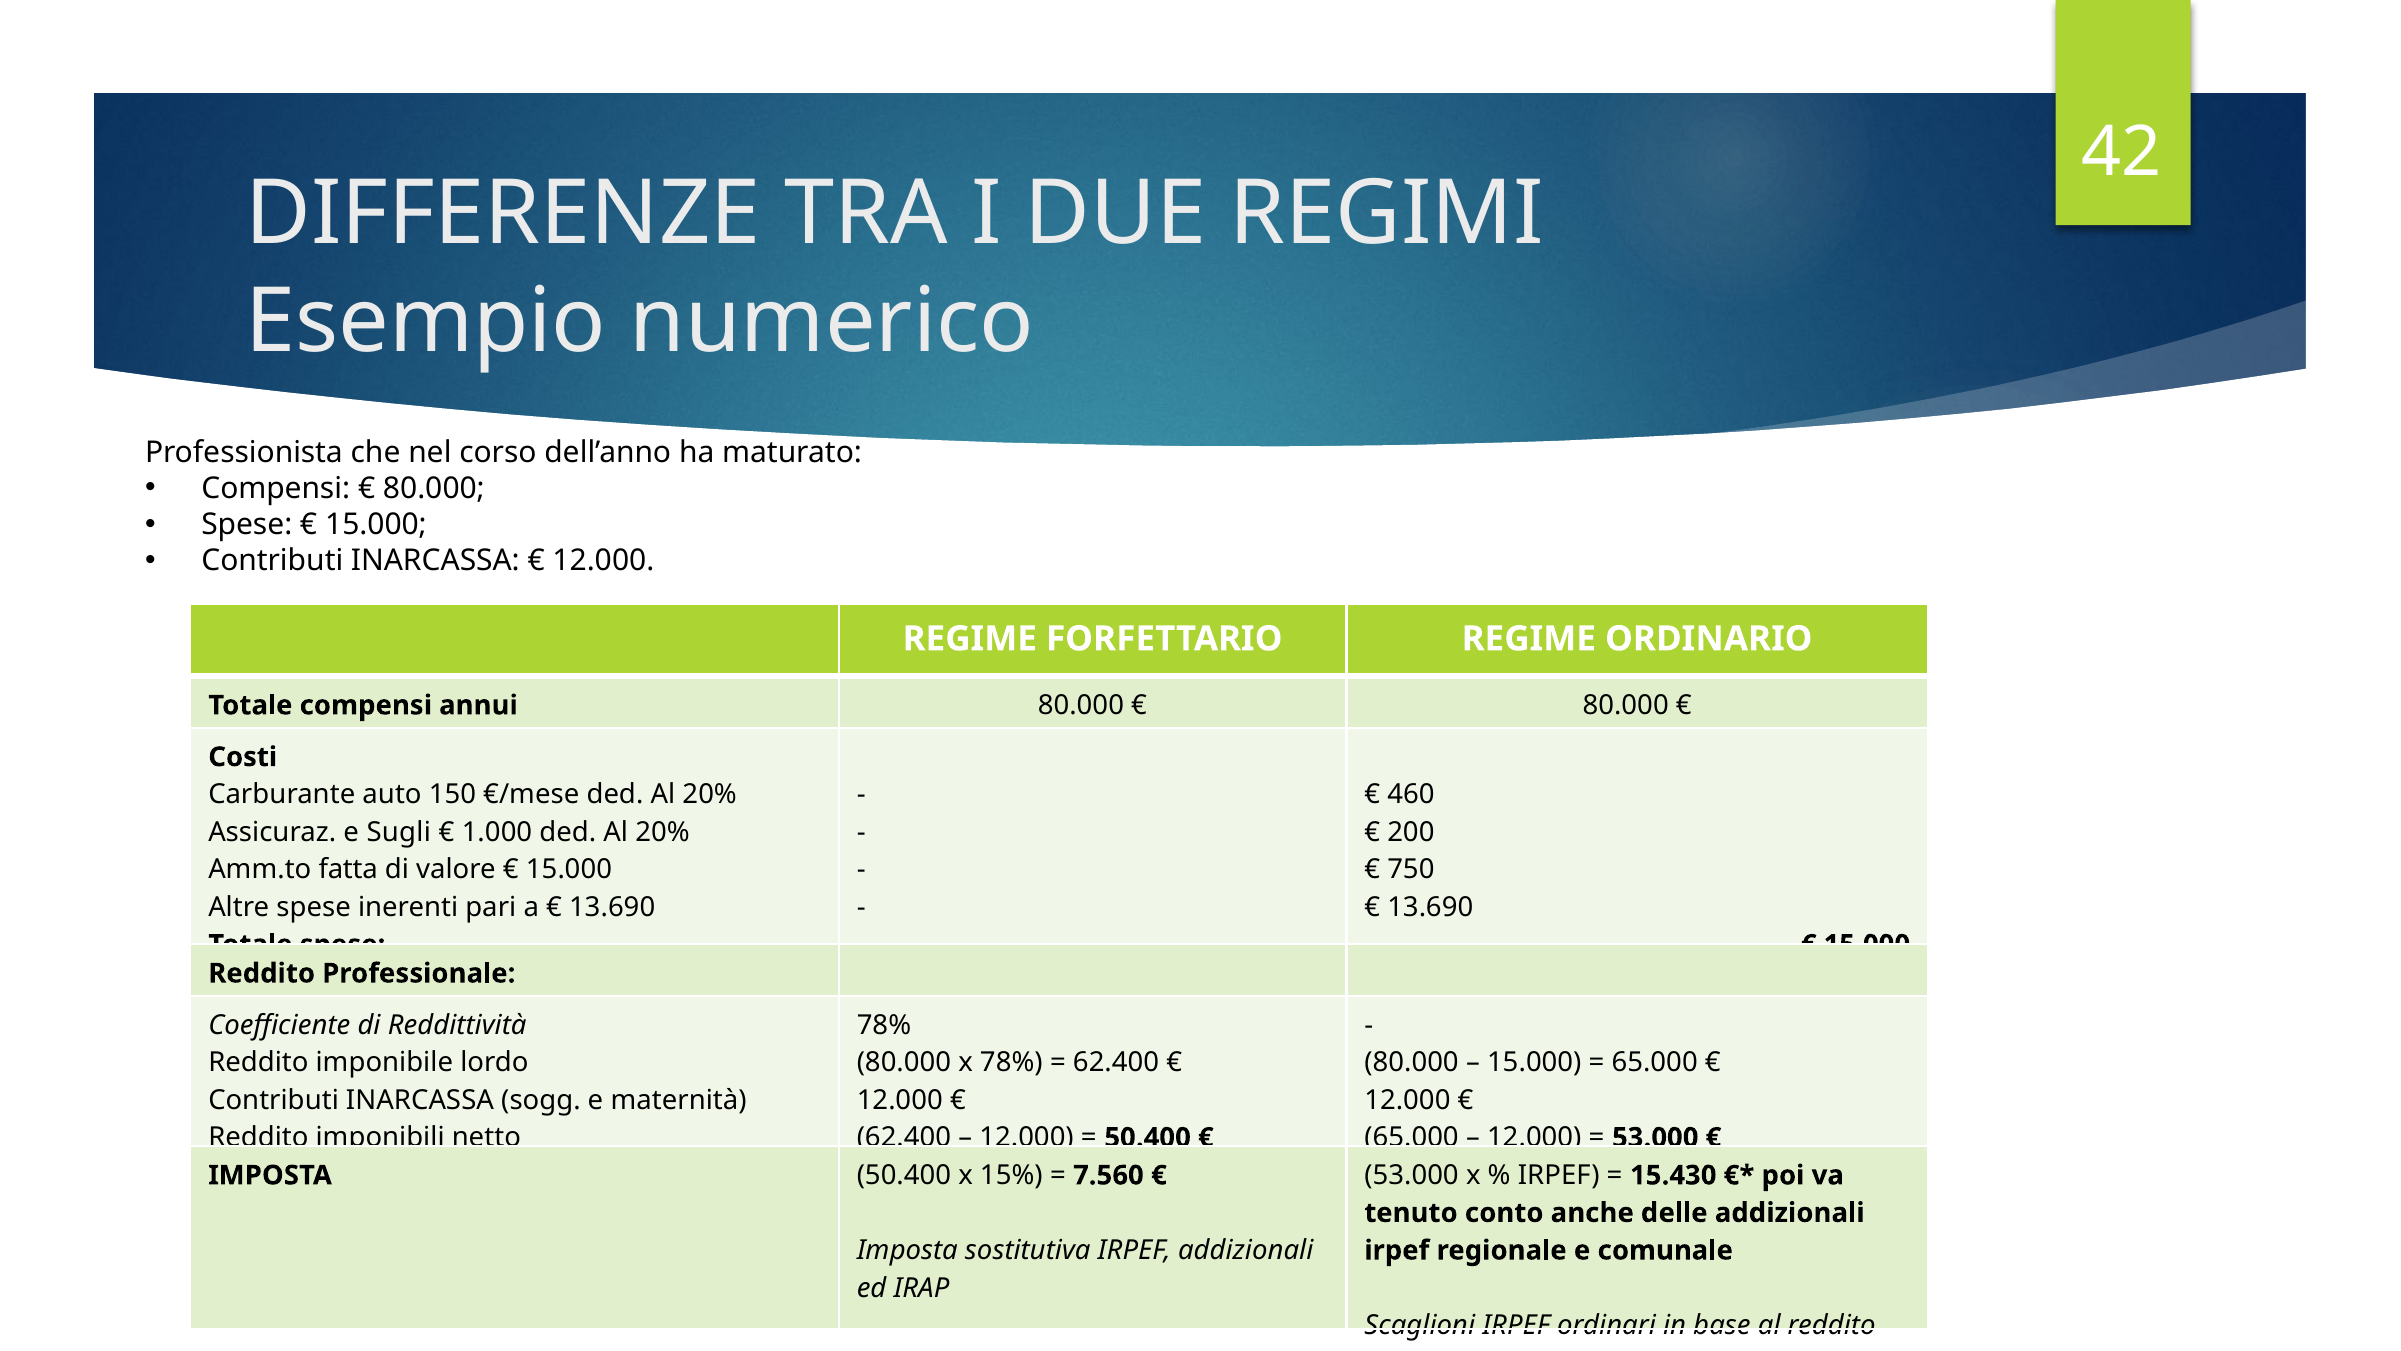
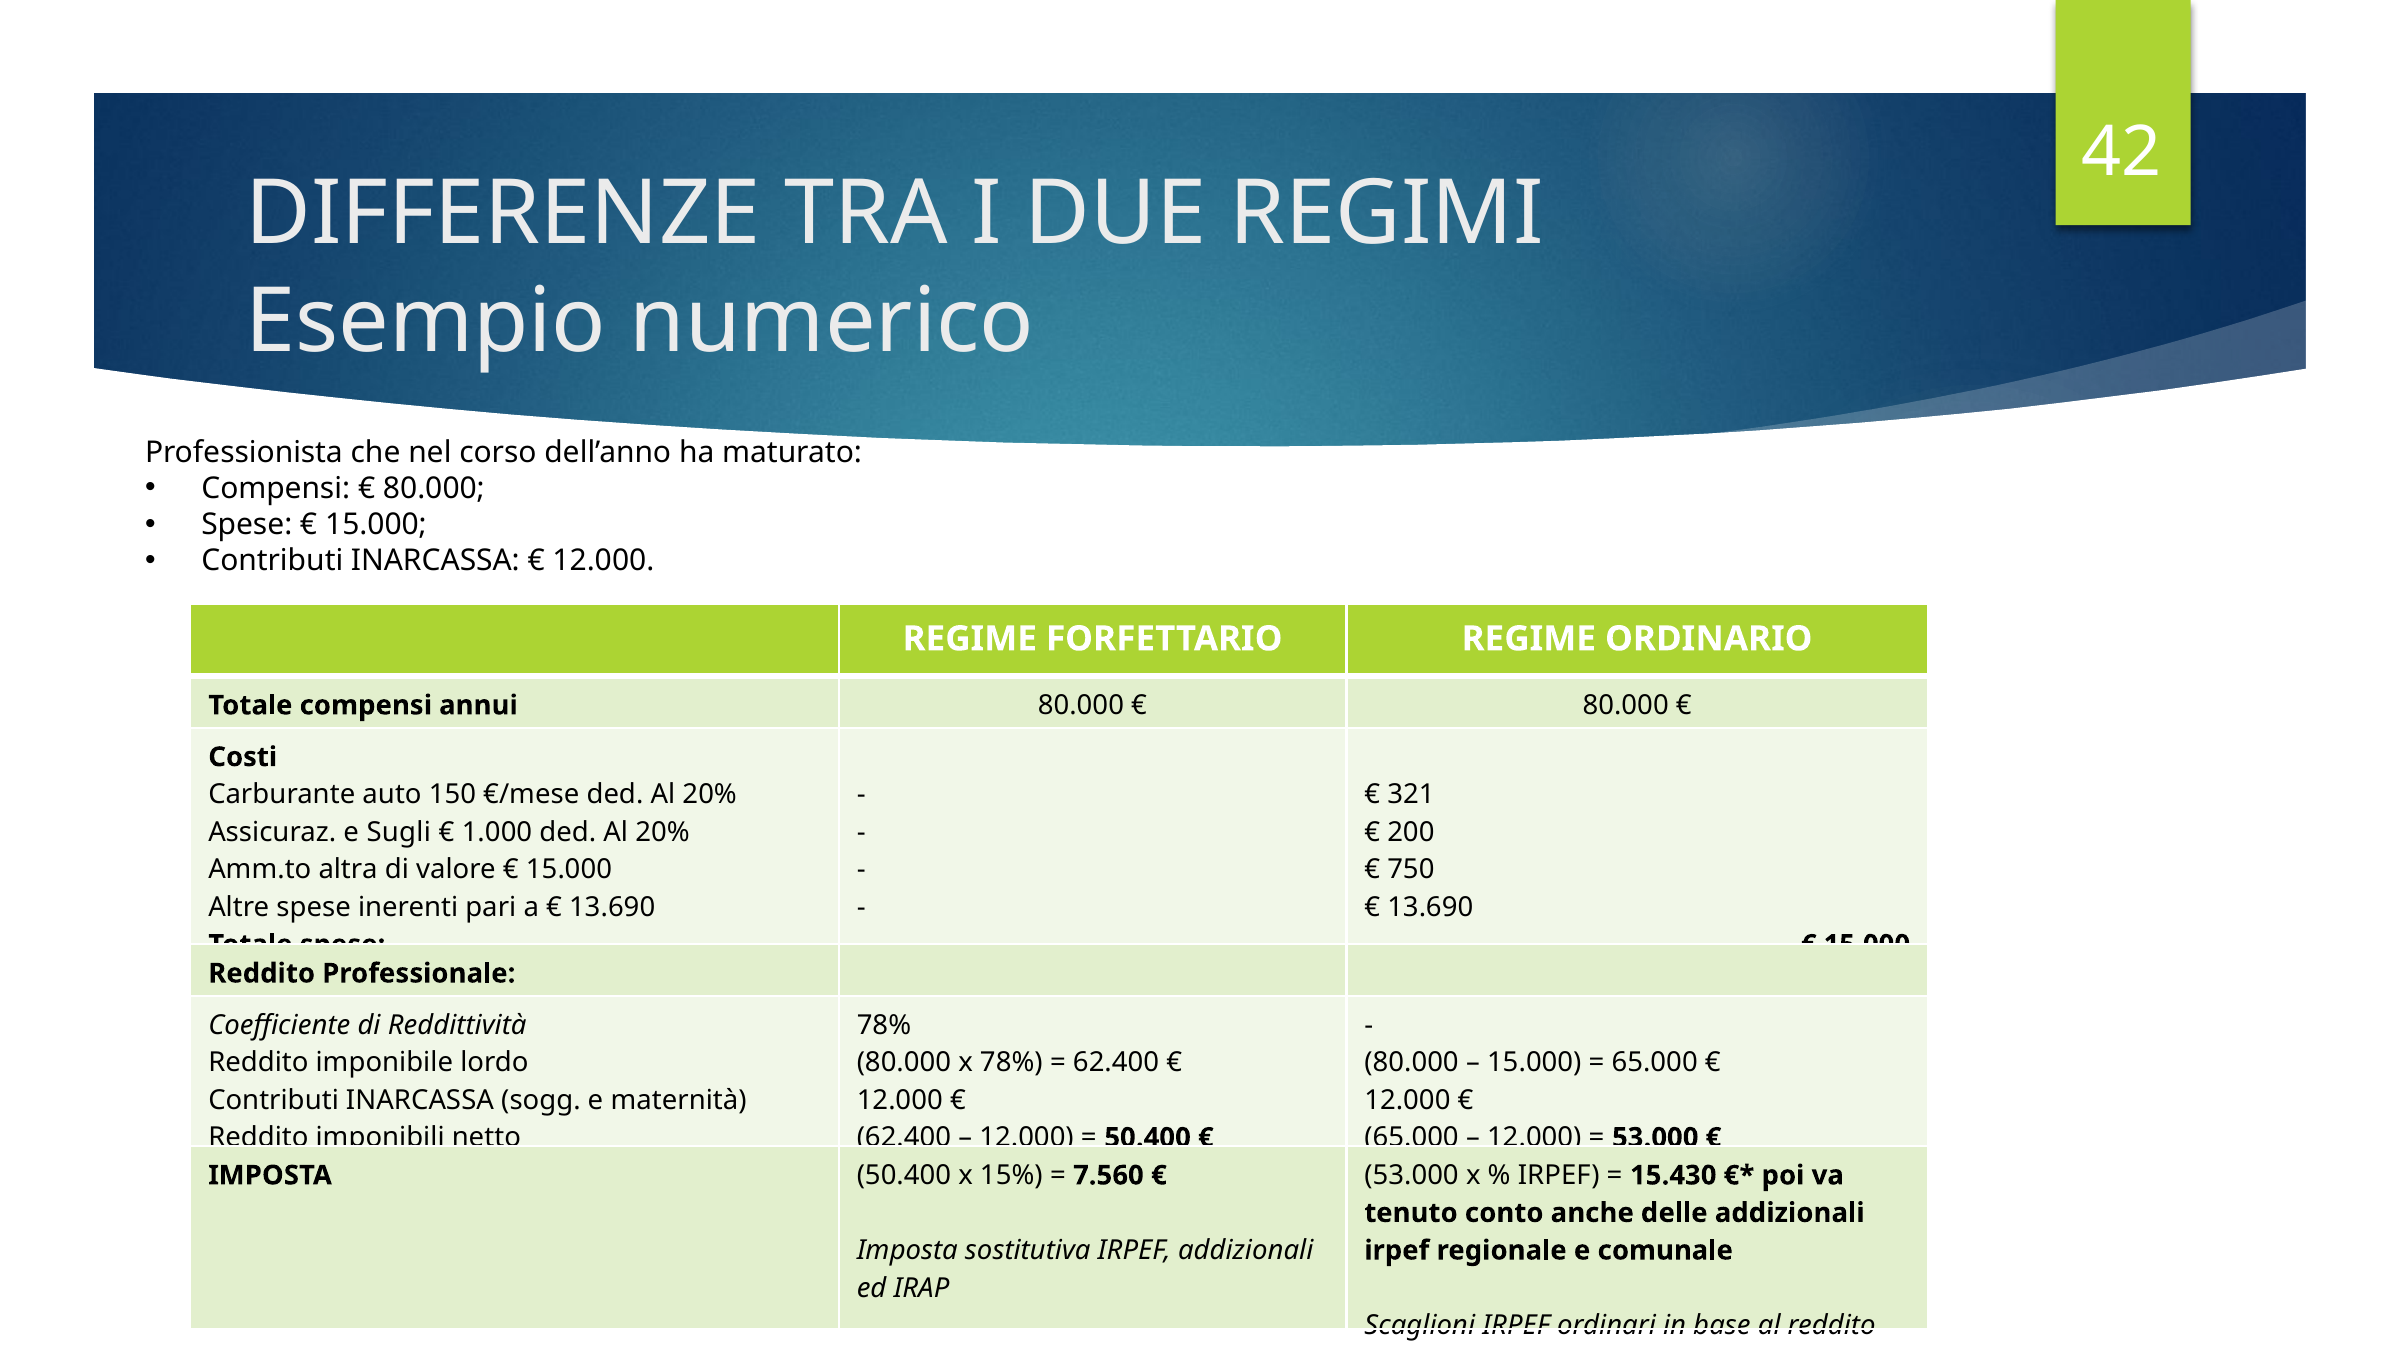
460: 460 -> 321
fatta: fatta -> altra
